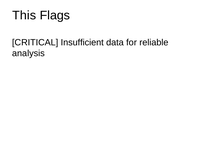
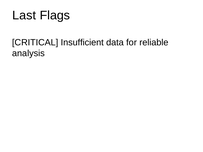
This: This -> Last
